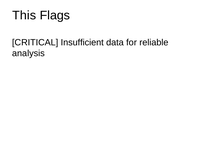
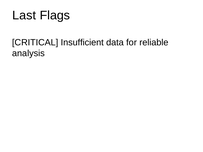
This: This -> Last
